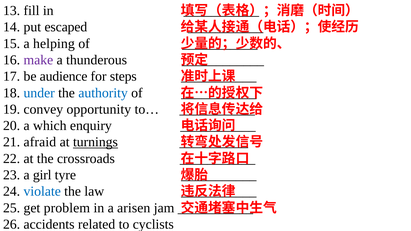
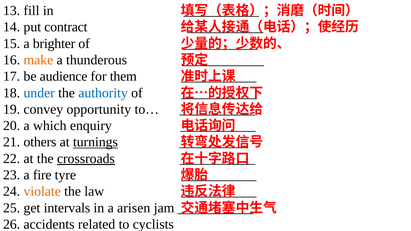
escaped: escaped -> contract
helping: helping -> brighter
make colour: purple -> orange
steps: steps -> them
afraid: afraid -> others
crossroads underline: none -> present
girl: girl -> fire
violate colour: blue -> orange
problem: problem -> intervals
